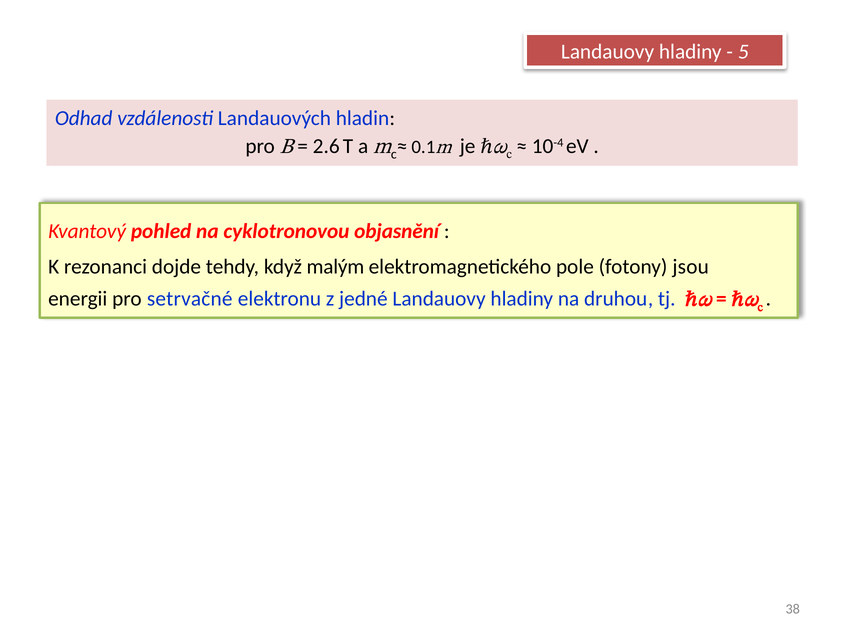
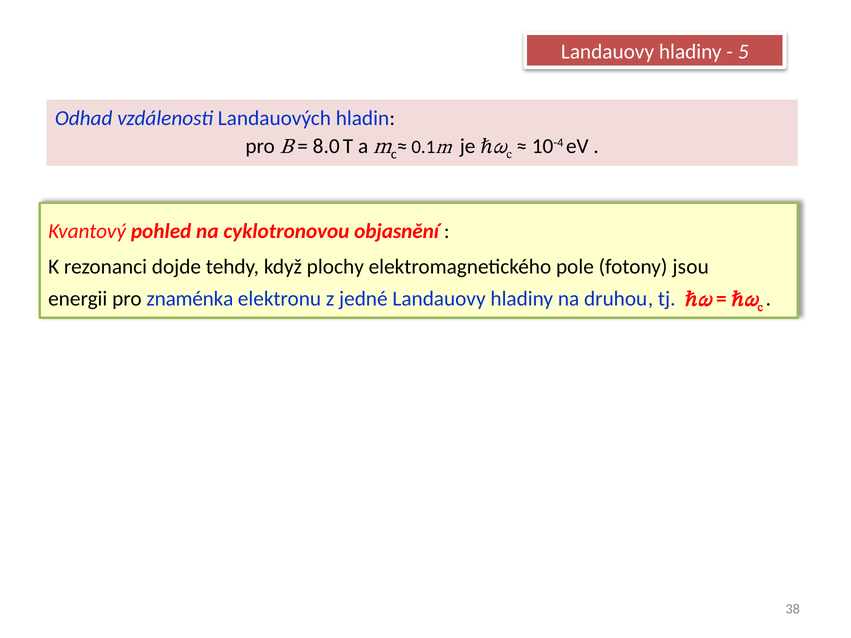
2.6: 2.6 -> 8.0
malým: malým -> plochy
setrvačné: setrvačné -> znaménka
